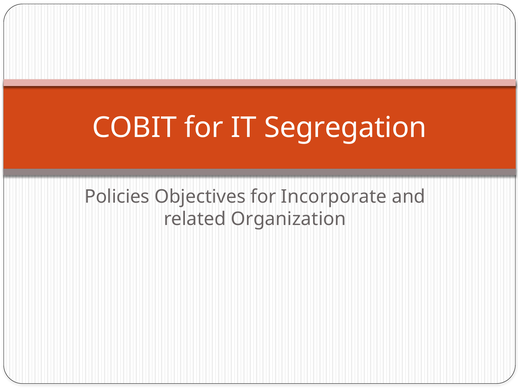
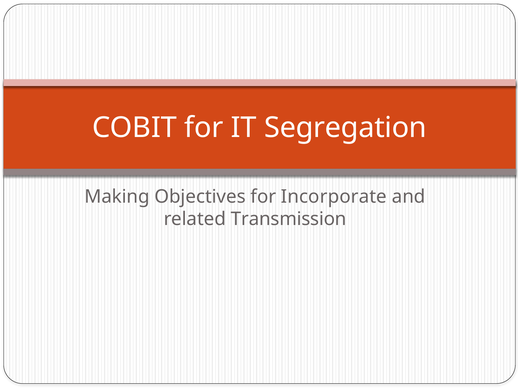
Policies: Policies -> Making
Organization: Organization -> Transmission
